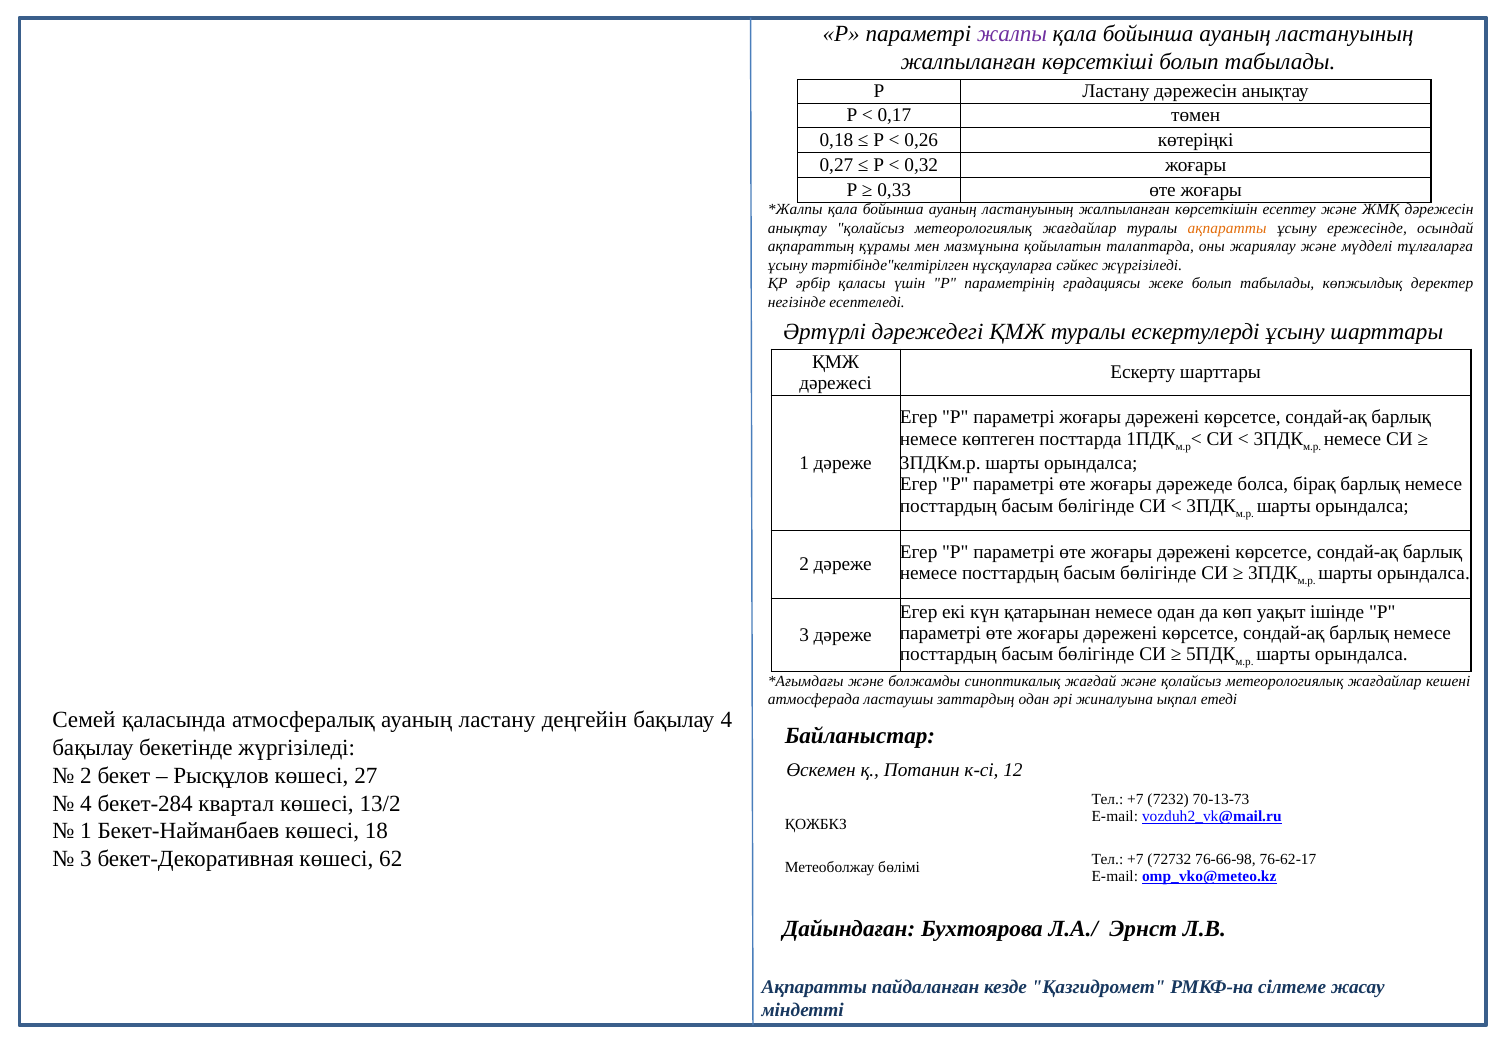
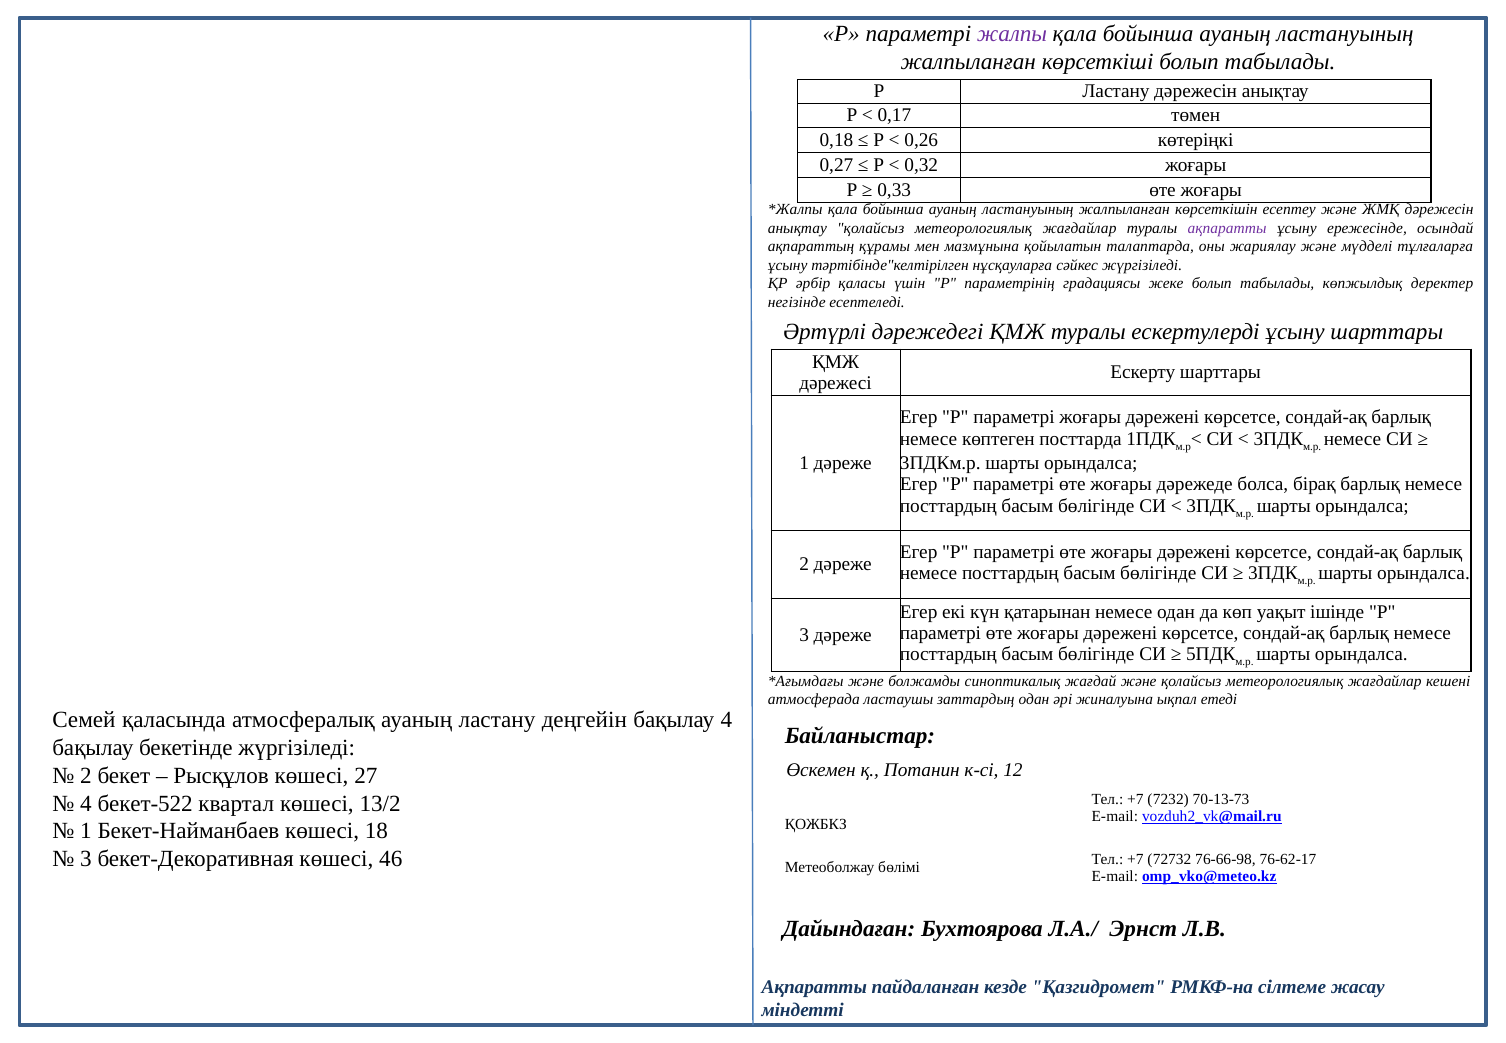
ақпаратты at (1227, 228) colour: orange -> purple
бекет-284: бекет-284 -> бекет-522
62: 62 -> 46
